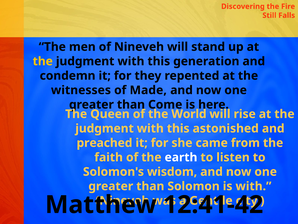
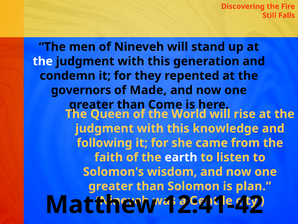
the at (43, 61) colour: yellow -> white
witnesses: witnesses -> governors
astonished: astonished -> knowledge
preached: preached -> following
is with: with -> plan
